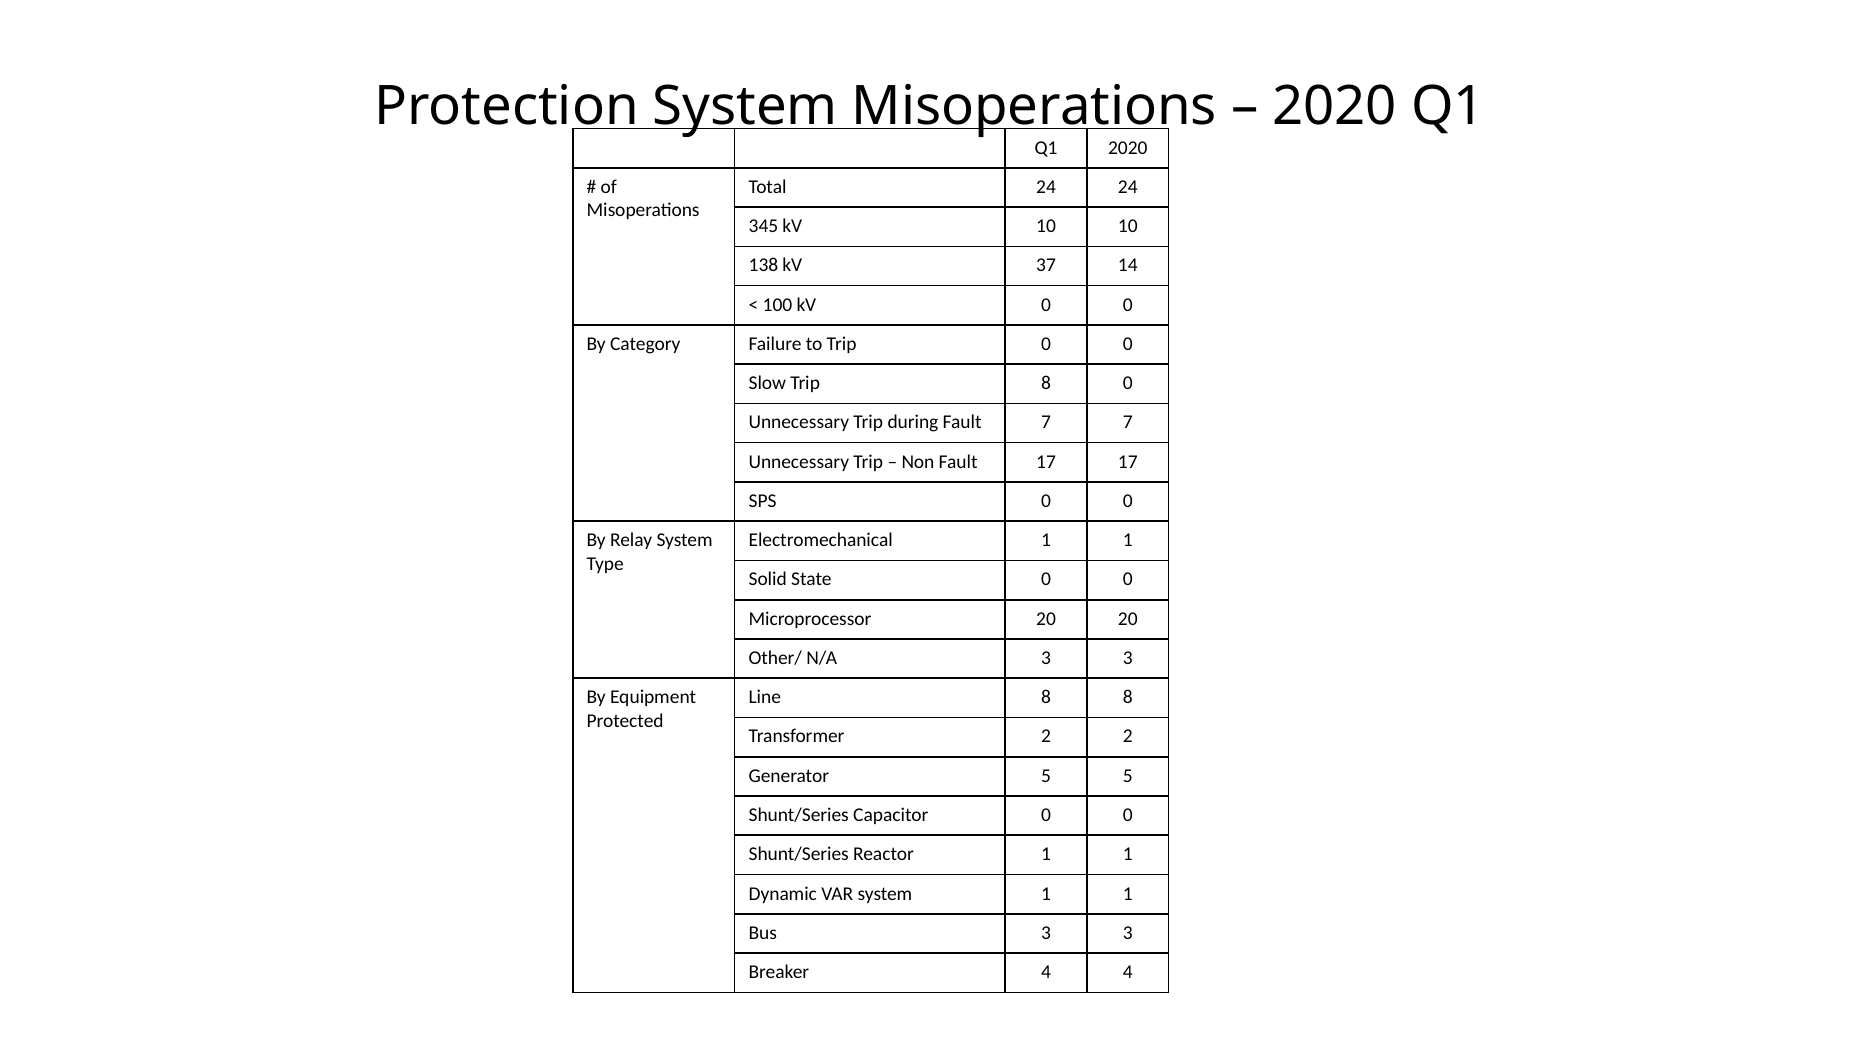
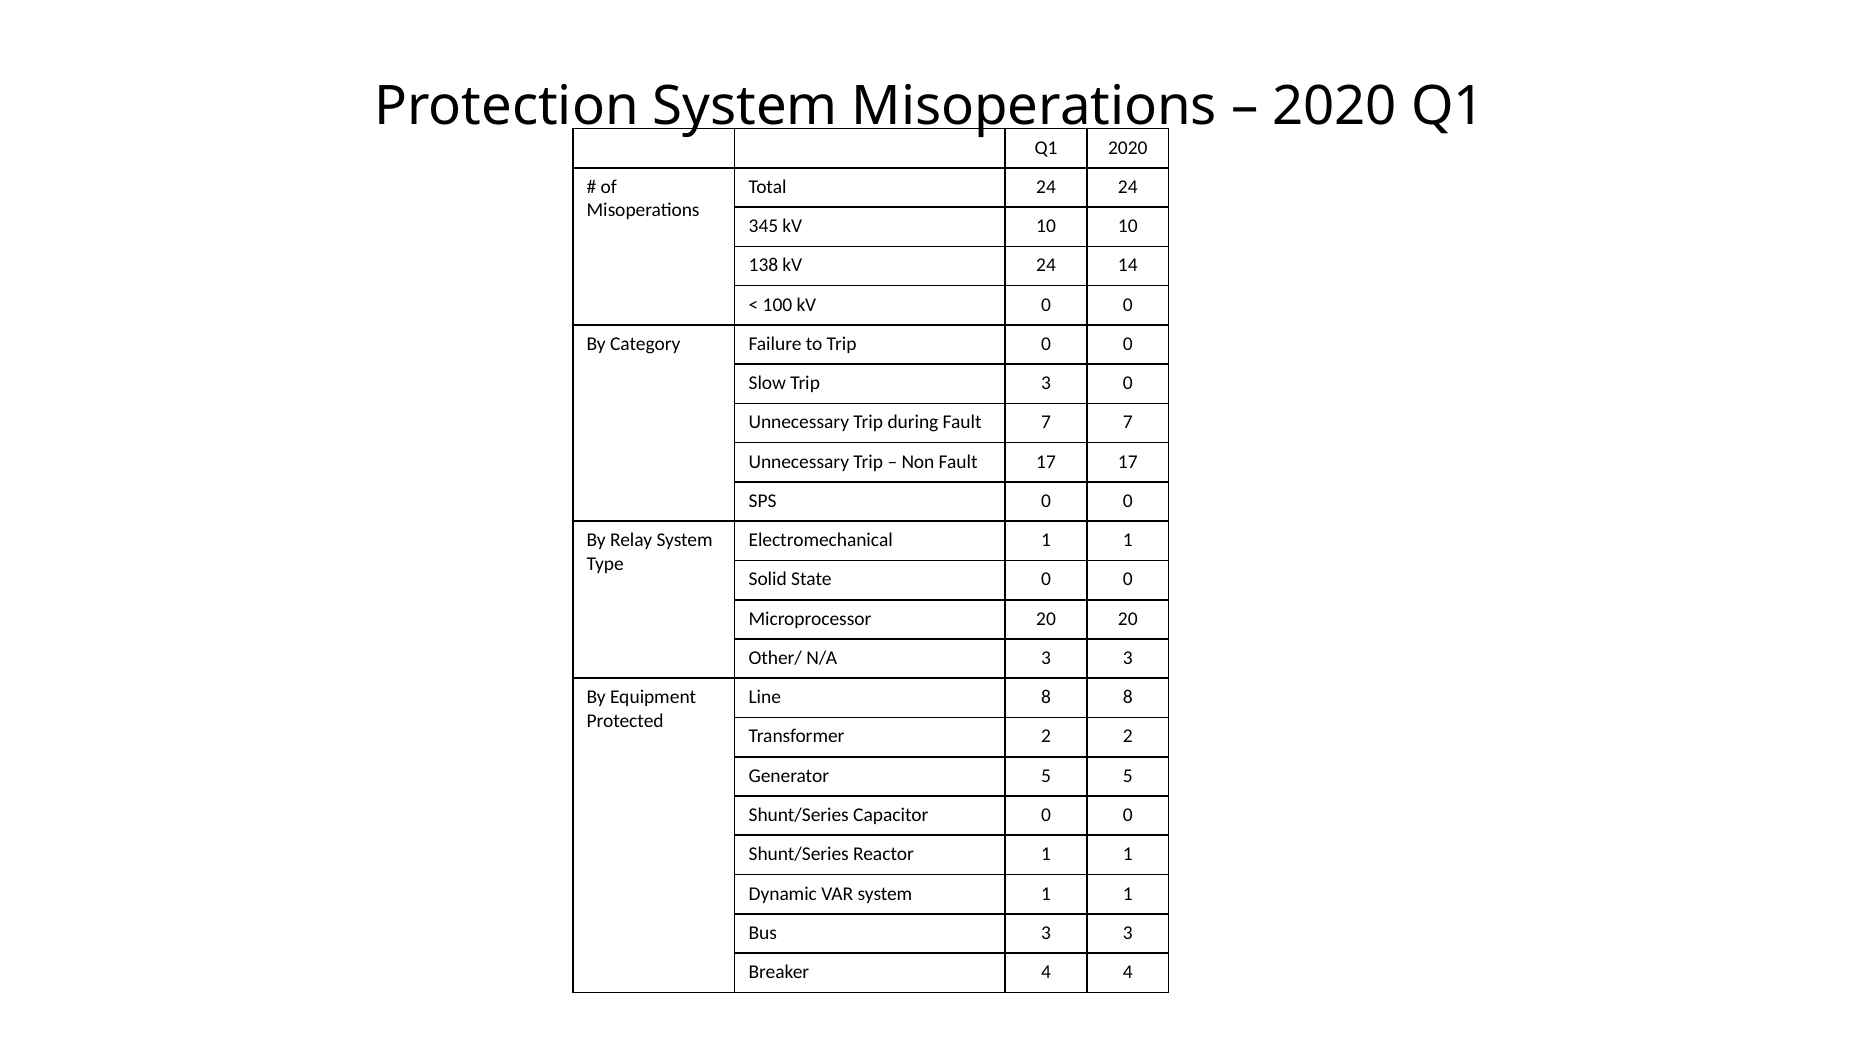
kV 37: 37 -> 24
Trip 8: 8 -> 3
